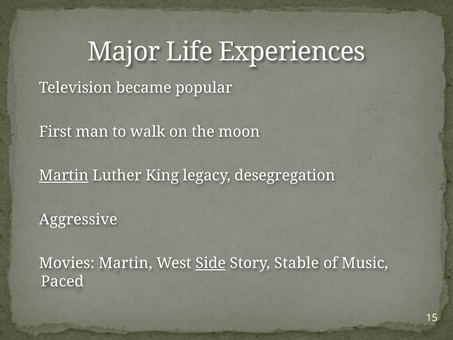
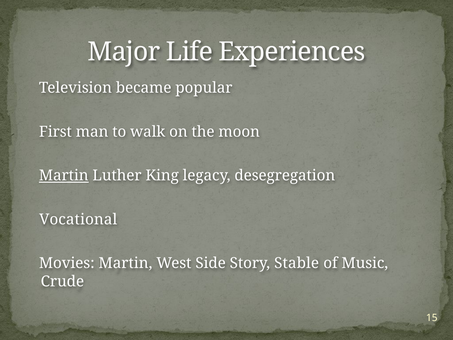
Aggressive: Aggressive -> Vocational
Side underline: present -> none
Paced: Paced -> Crude
